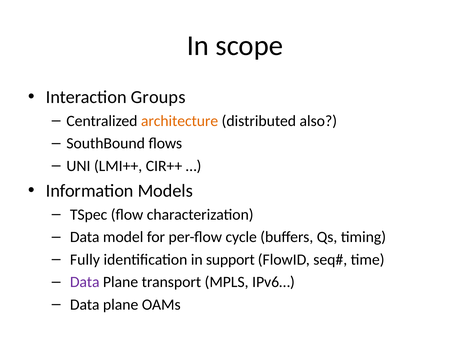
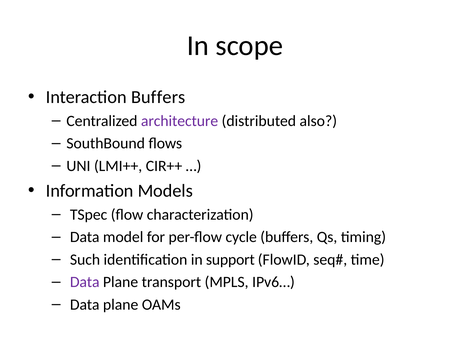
Interaction Groups: Groups -> Buffers
architecture colour: orange -> purple
Fully: Fully -> Such
